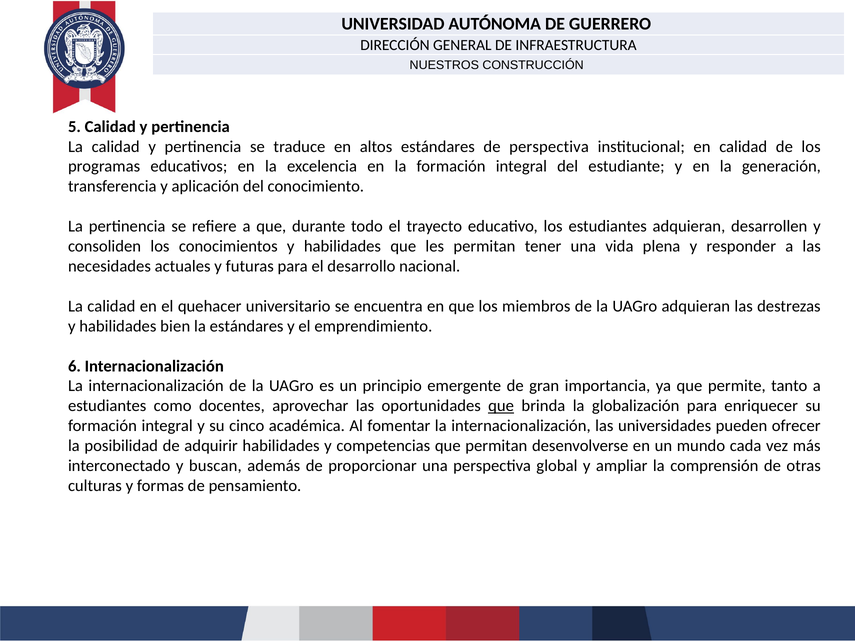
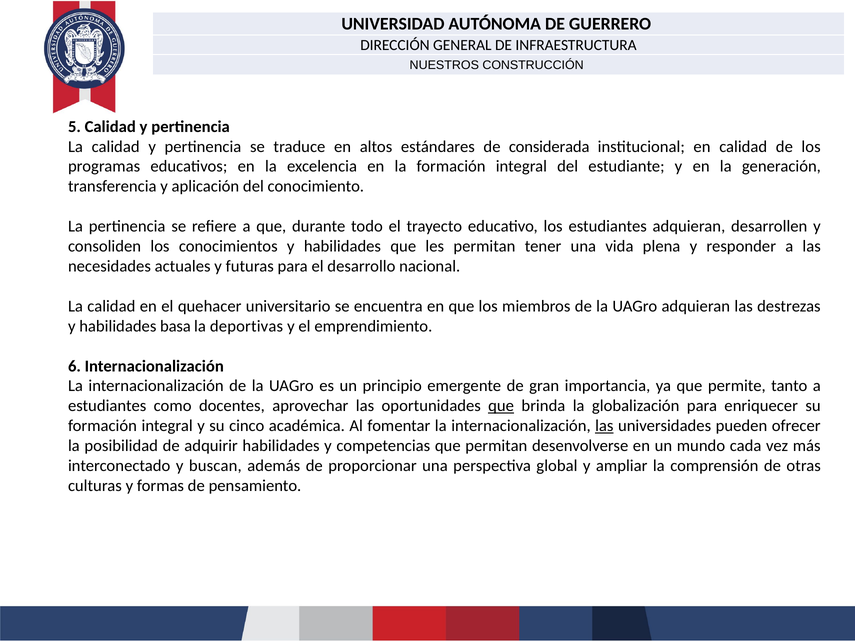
de perspectiva: perspectiva -> considerada
bien: bien -> basa
la estándares: estándares -> deportivas
las at (604, 426) underline: none -> present
